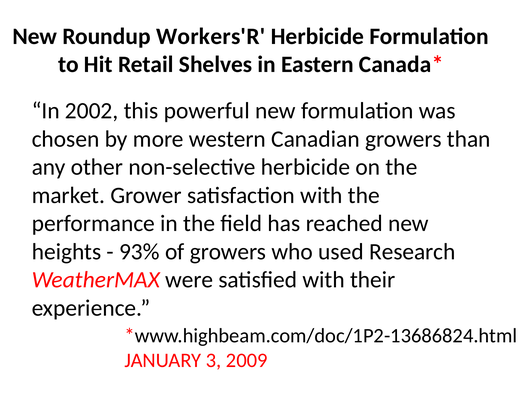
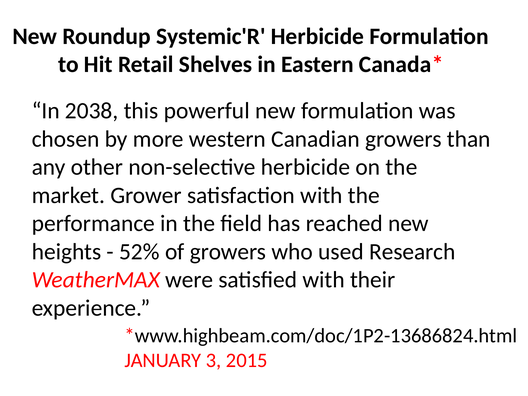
Workers'R: Workers'R -> Systemic'R
2002: 2002 -> 2038
93%: 93% -> 52%
2009: 2009 -> 2015
